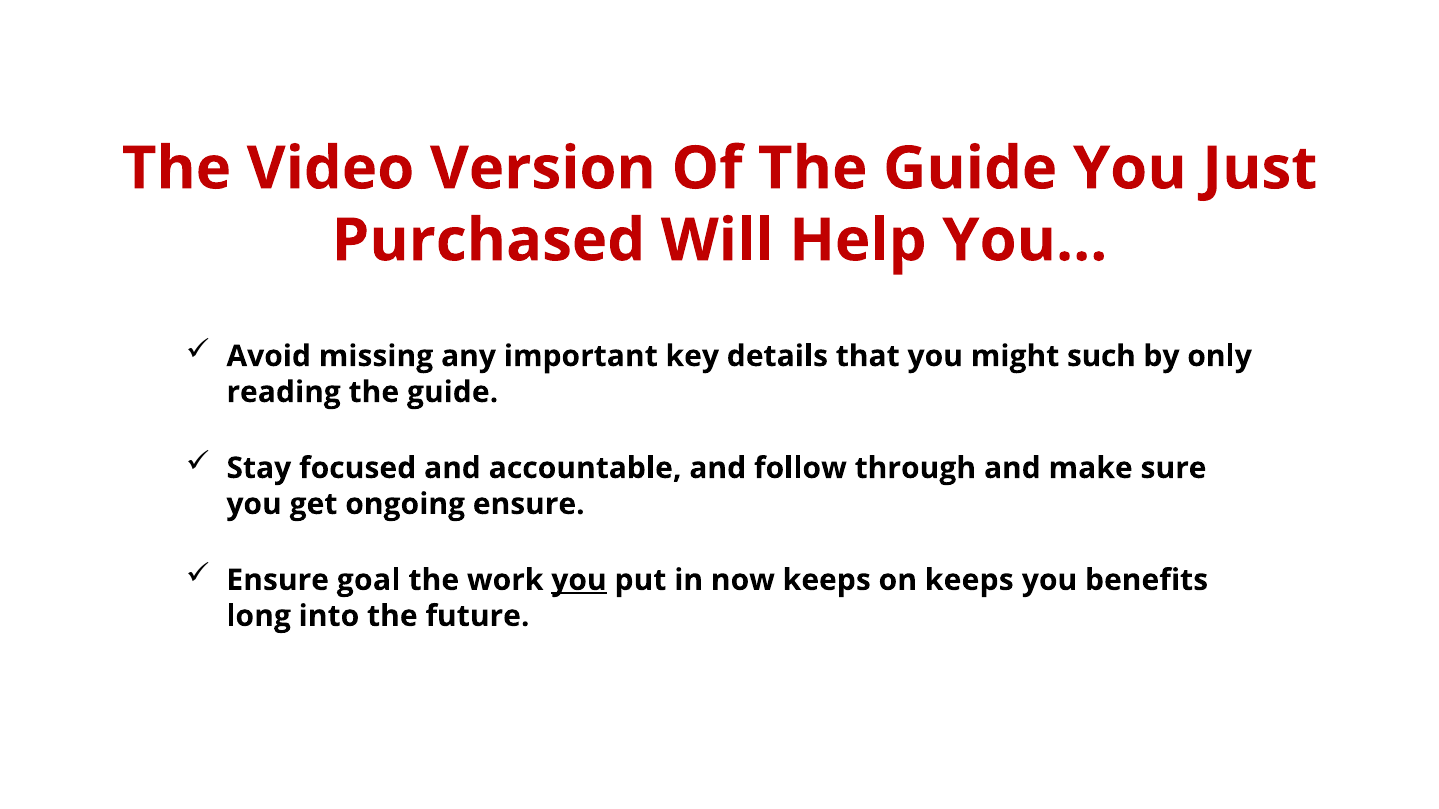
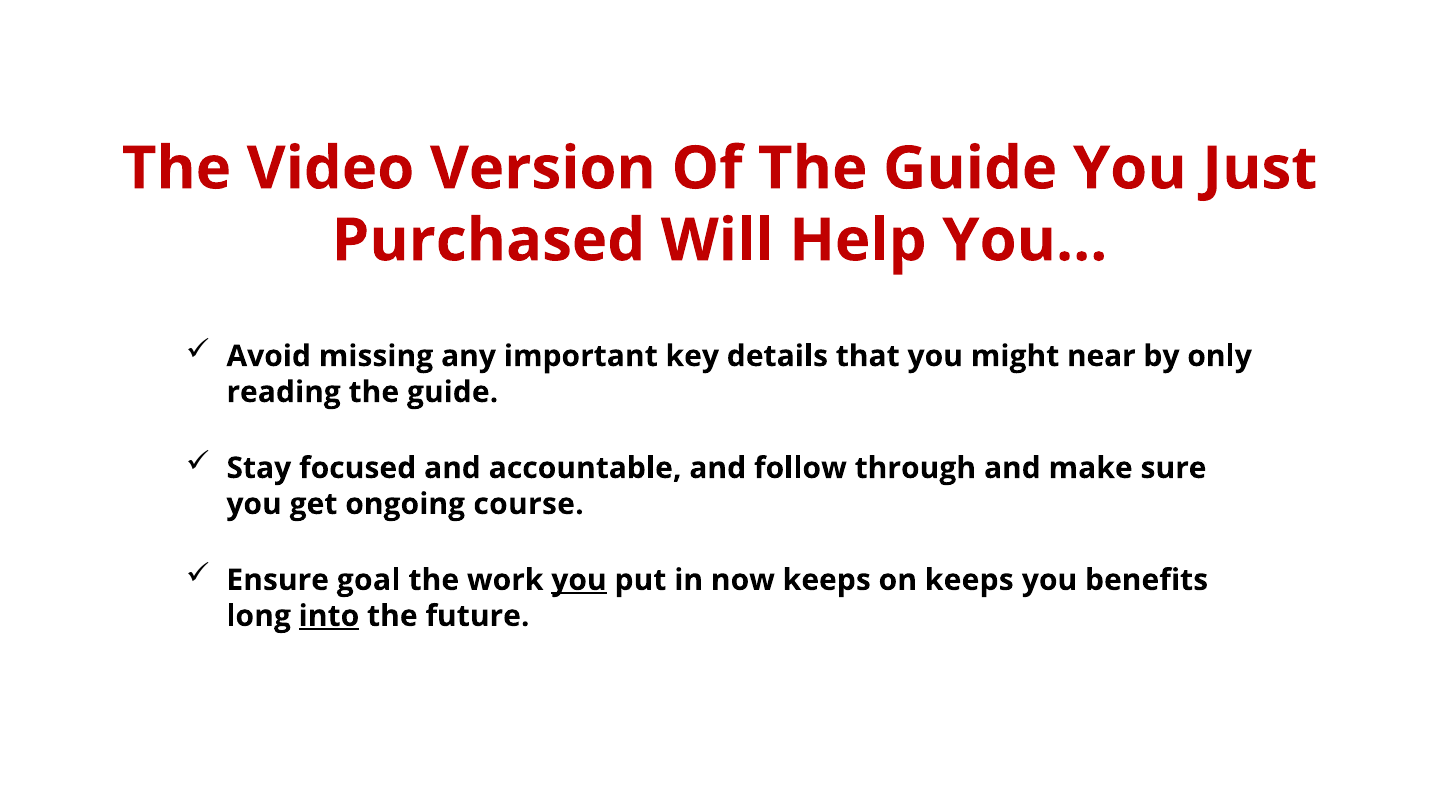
such: such -> near
ongoing ensure: ensure -> course
into underline: none -> present
